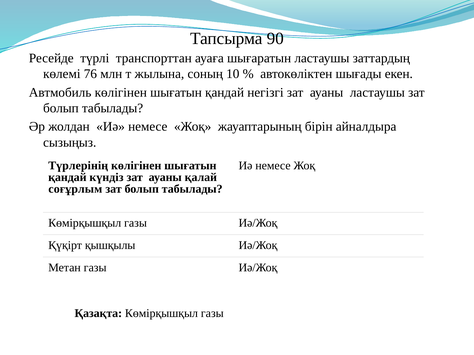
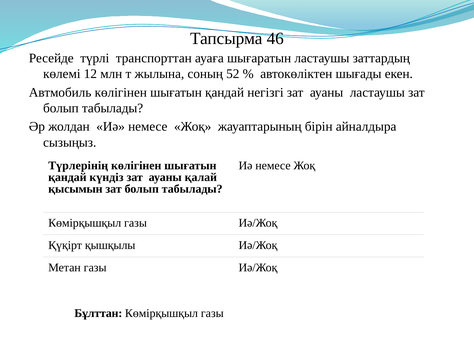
90: 90 -> 46
76: 76 -> 12
10: 10 -> 52
соғұрлым: соғұрлым -> қысымын
Қазақта: Қазақта -> Бұлттан
